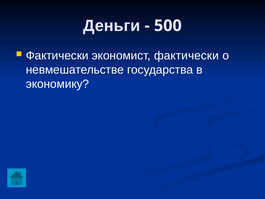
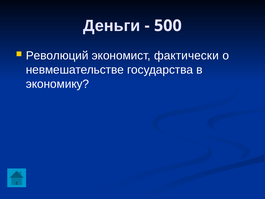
Фактически at (57, 56): Фактически -> Революций
